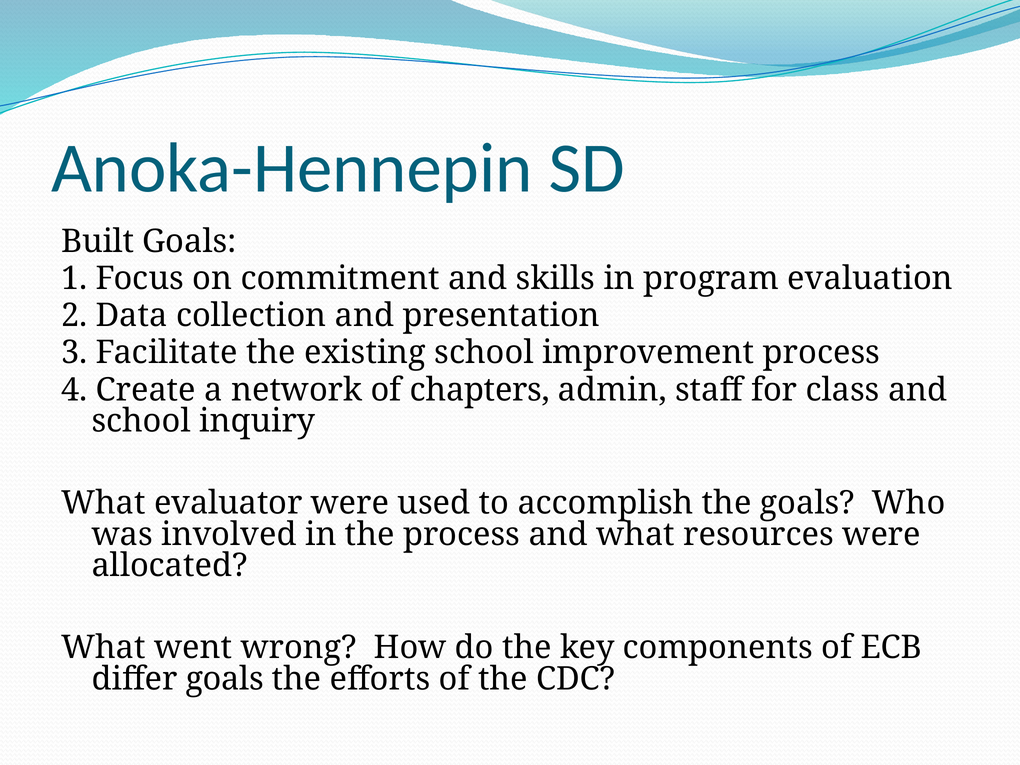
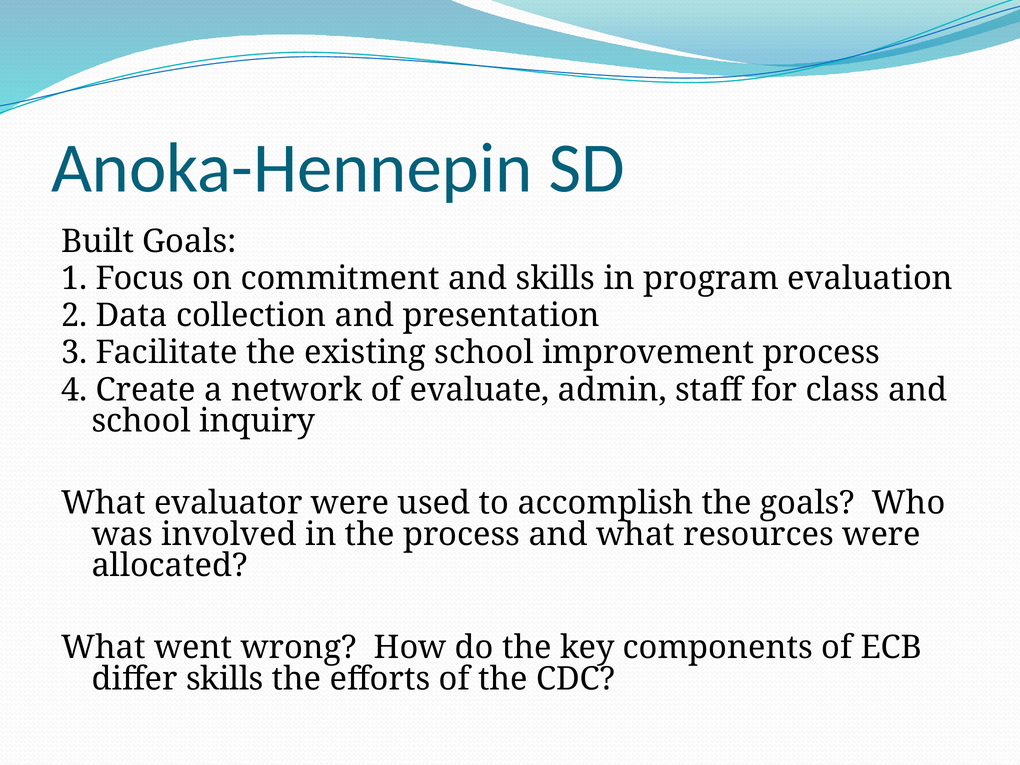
chapters: chapters -> evaluate
differ goals: goals -> skills
